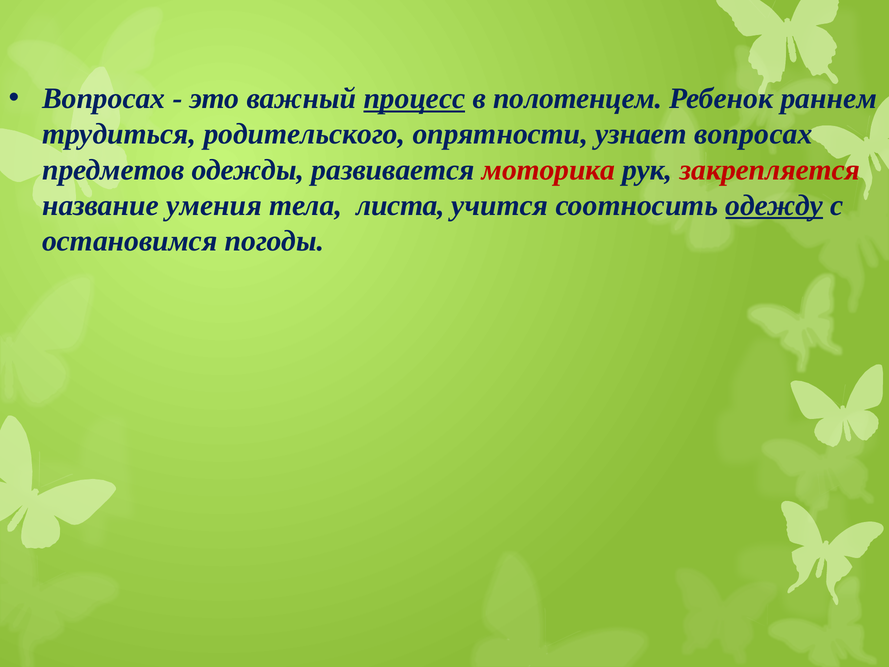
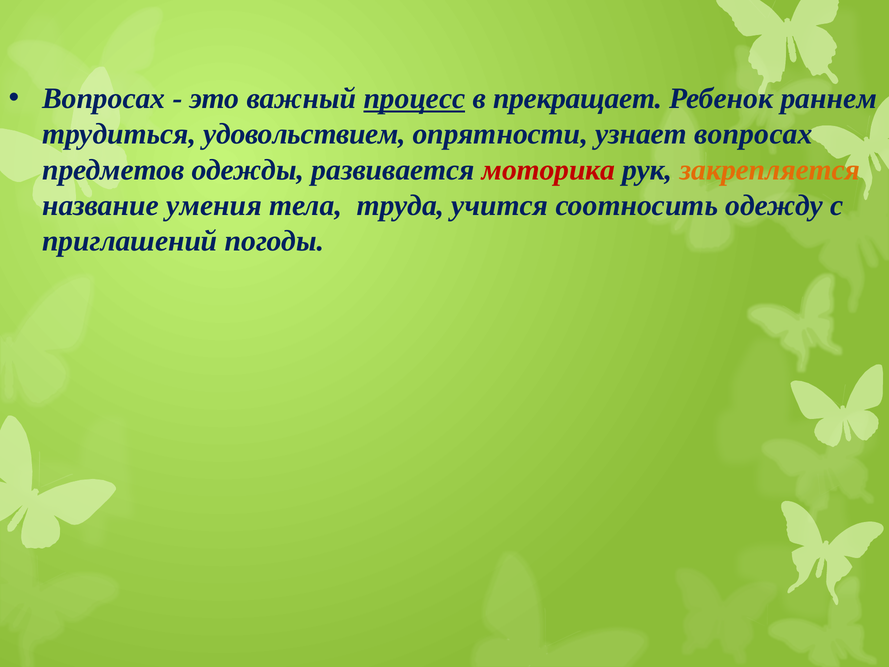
полотенцем: полотенцем -> прекращает
родительского: родительского -> удовольствием
закрепляется colour: red -> orange
листа: листа -> труда
одежду underline: present -> none
остановимся: остановимся -> приглашений
